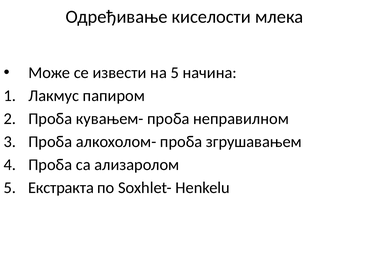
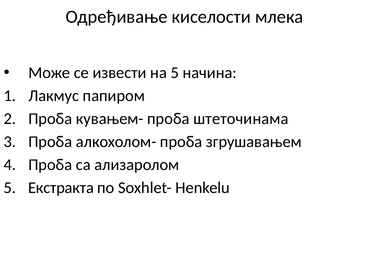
неправилном: неправилном -> штеточинама
